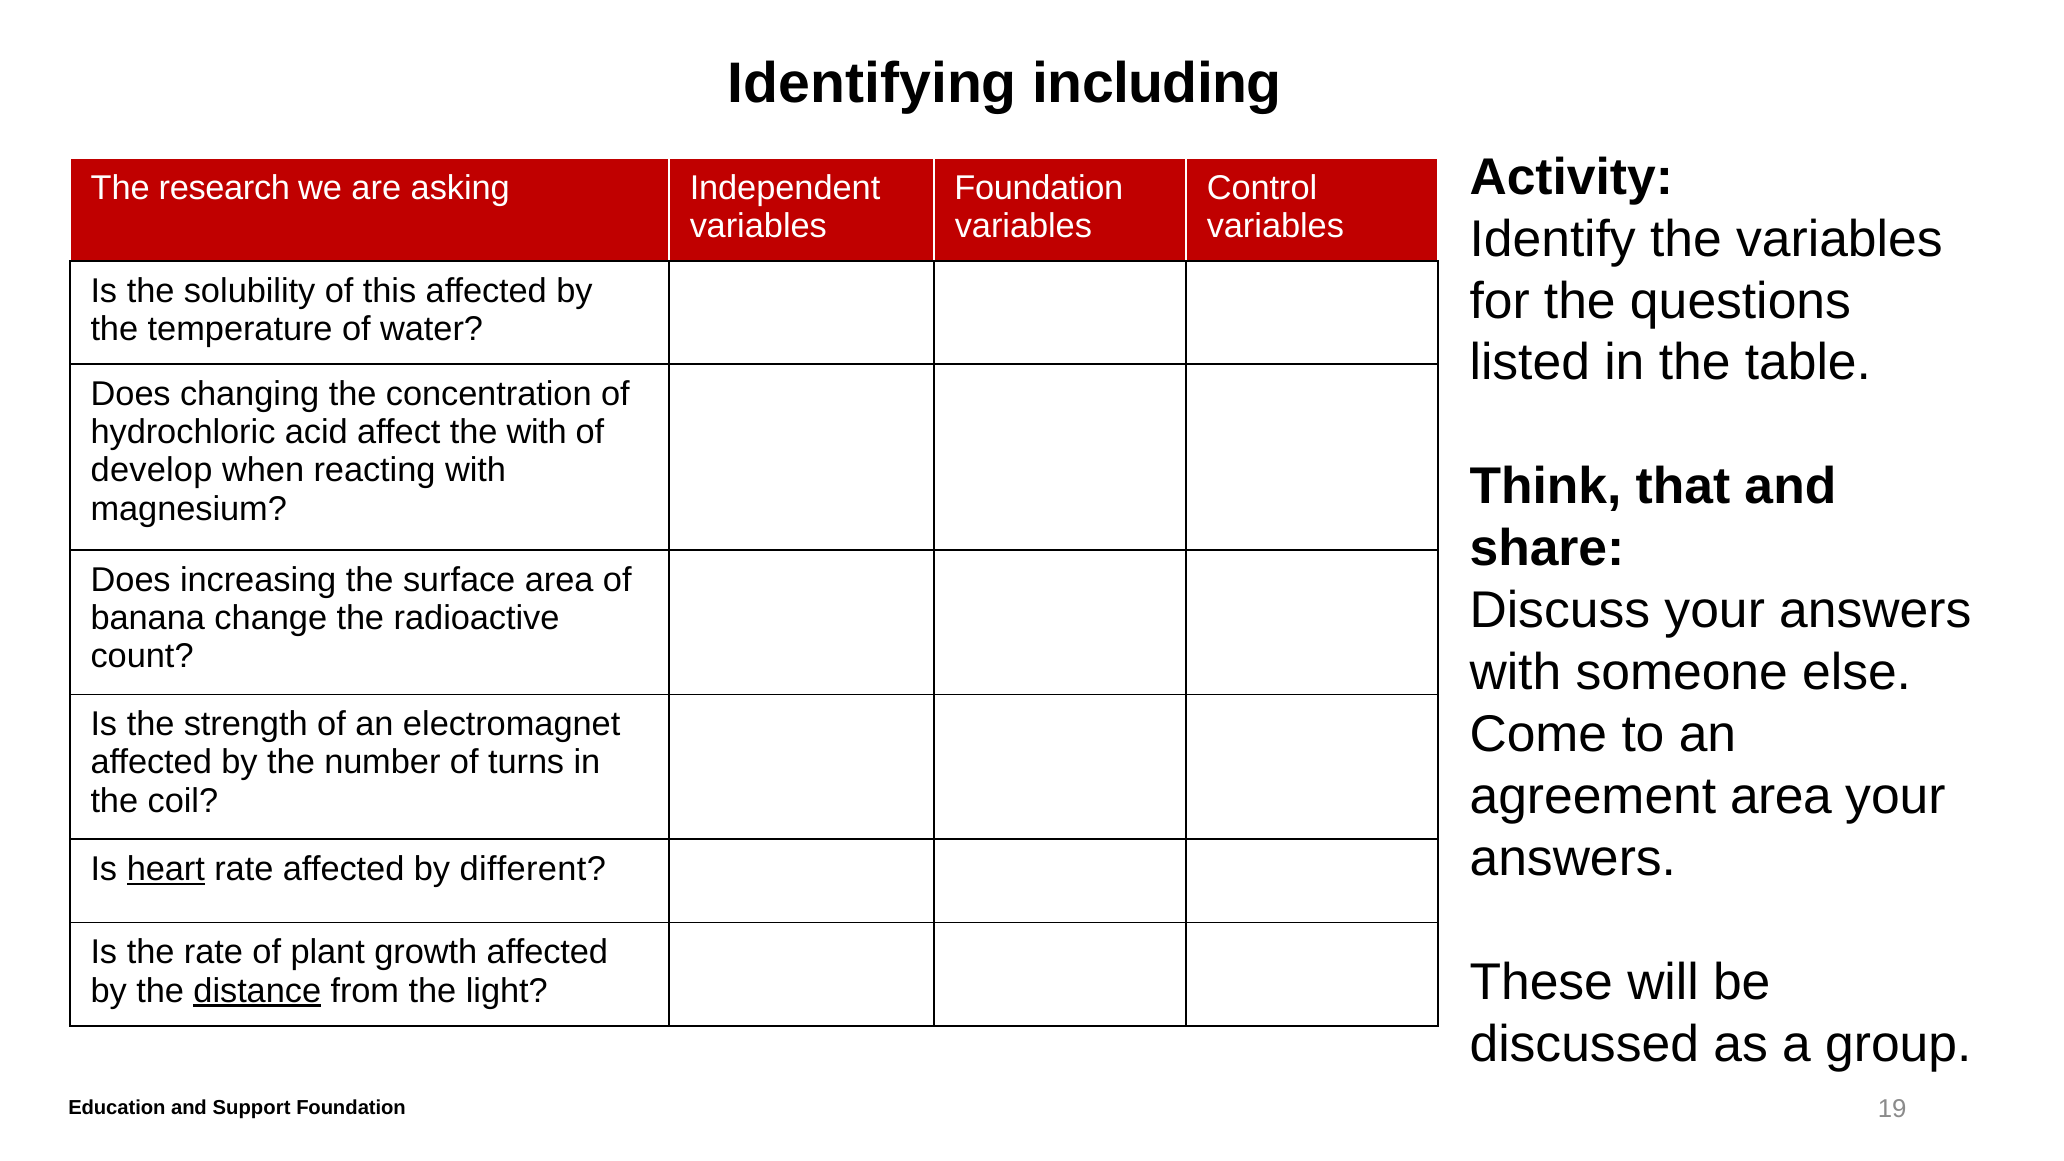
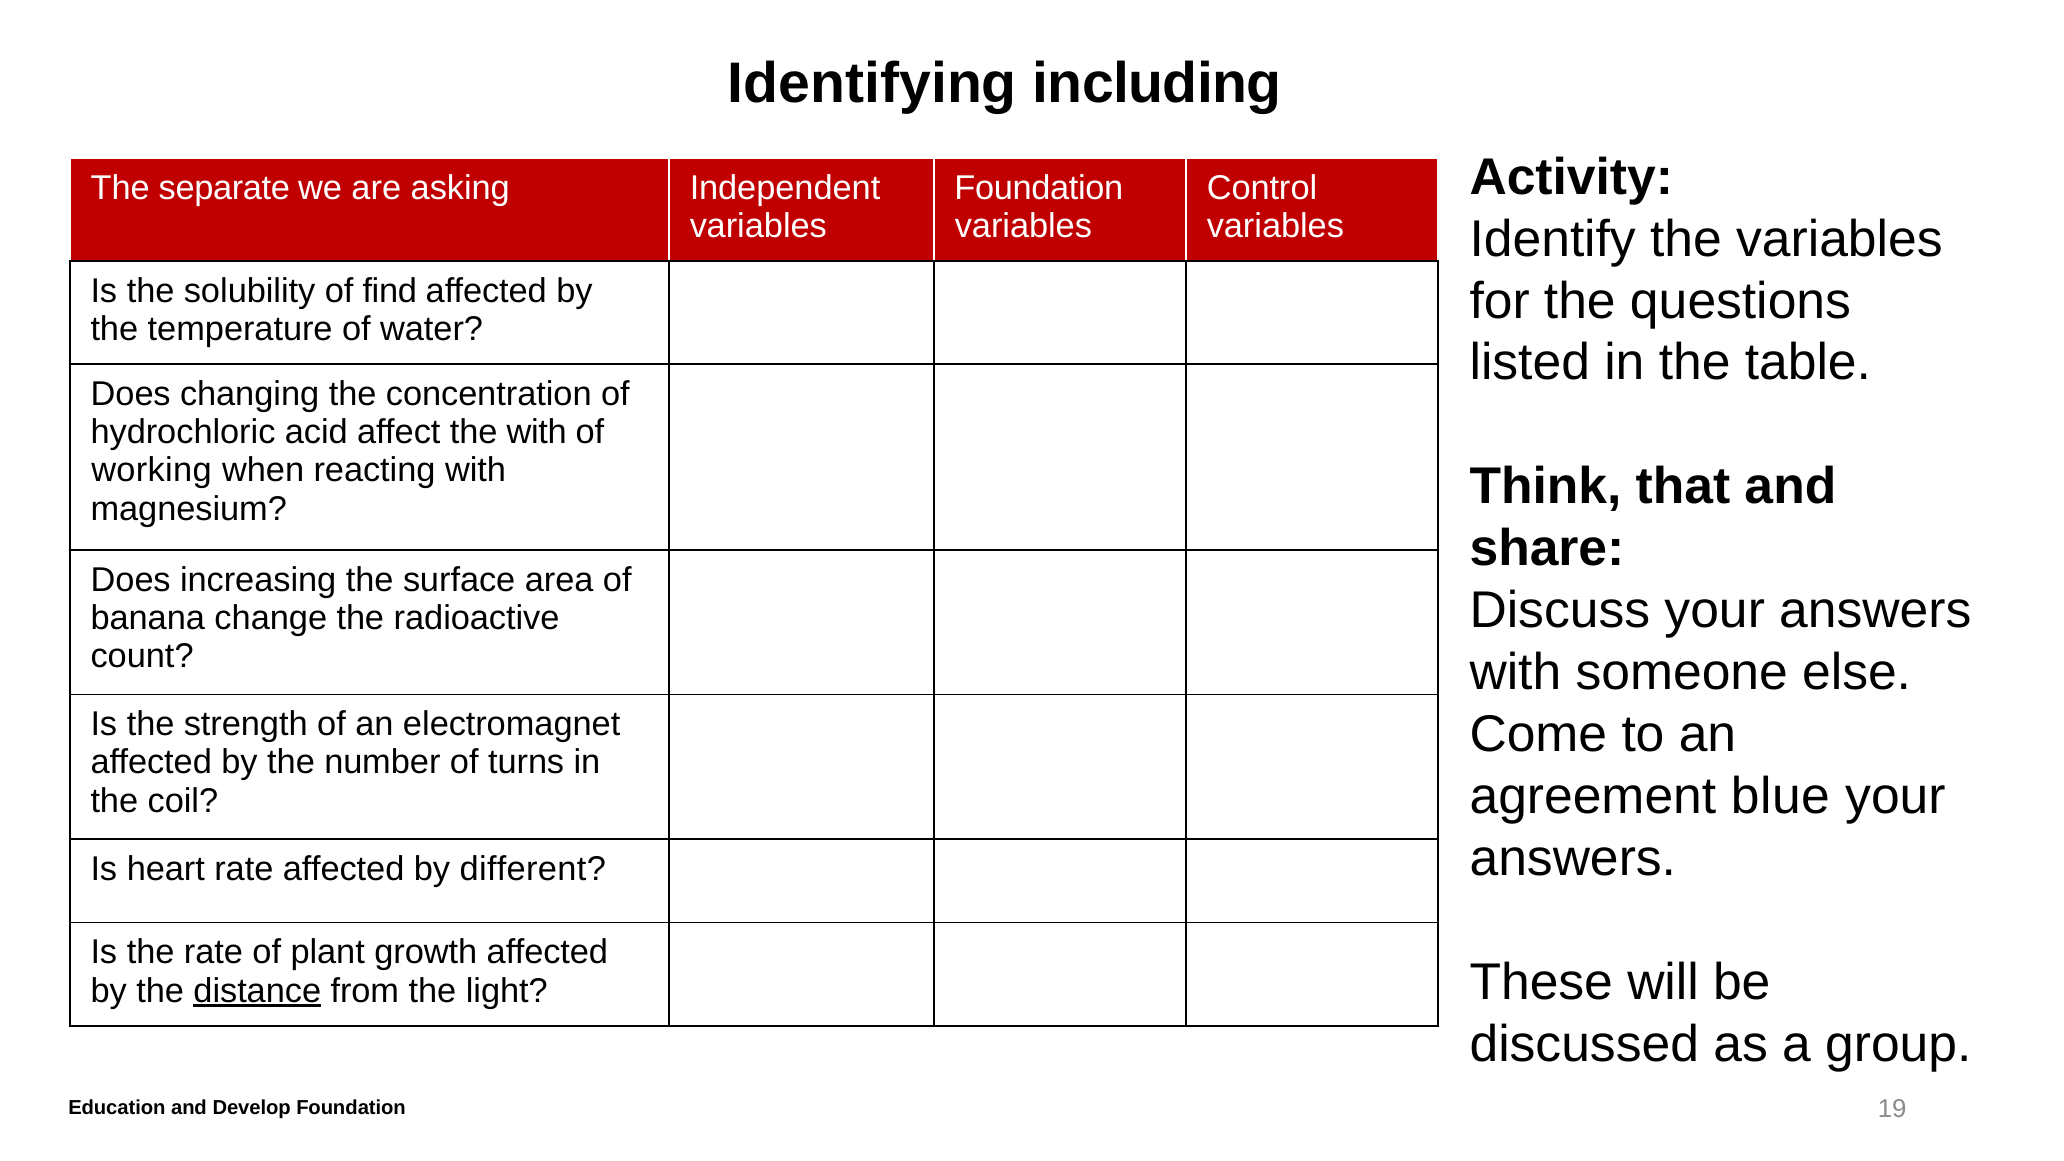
research: research -> separate
this: this -> find
develop: develop -> working
agreement area: area -> blue
heart underline: present -> none
Support: Support -> Develop
